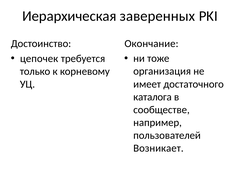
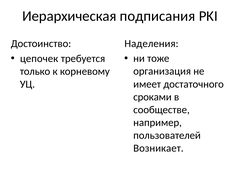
заверенных: заверенных -> подписания
Окончание: Окончание -> Наделения
каталога: каталога -> сроками
